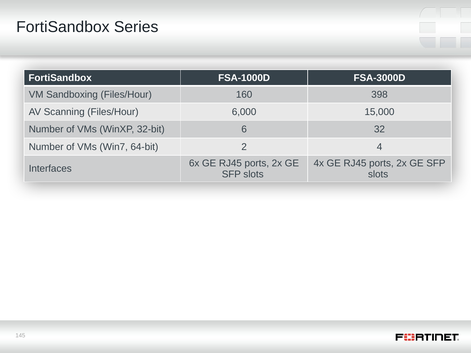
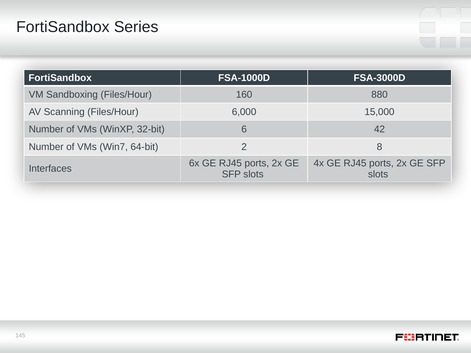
398: 398 -> 880
32: 32 -> 42
4: 4 -> 8
